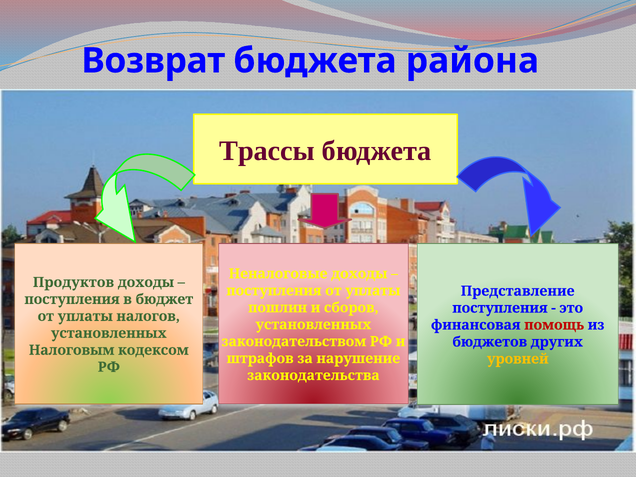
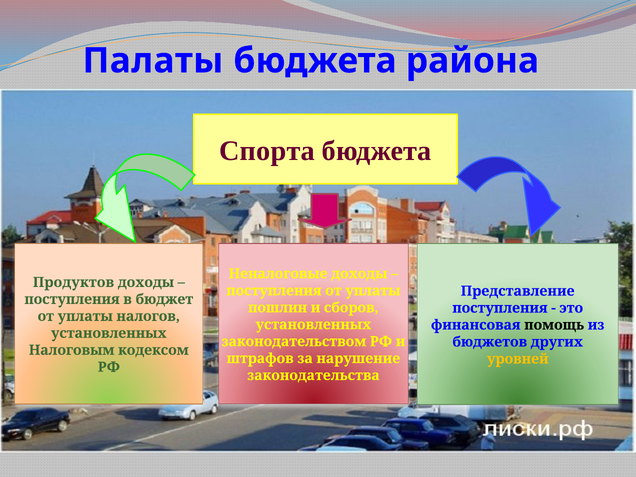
Возврат: Возврат -> Палаты
Трассы: Трассы -> Спорта
помощь colour: red -> black
